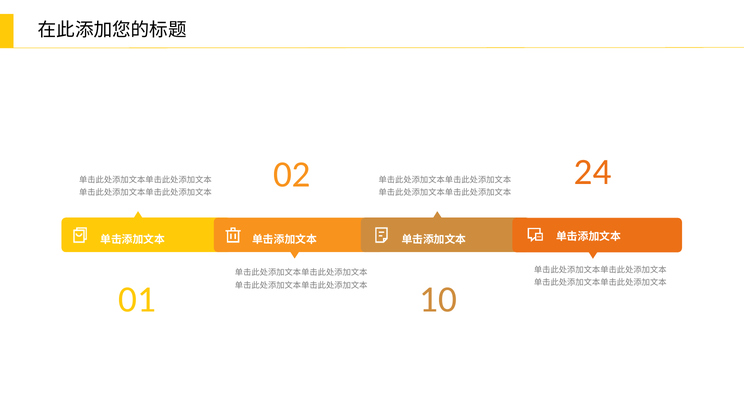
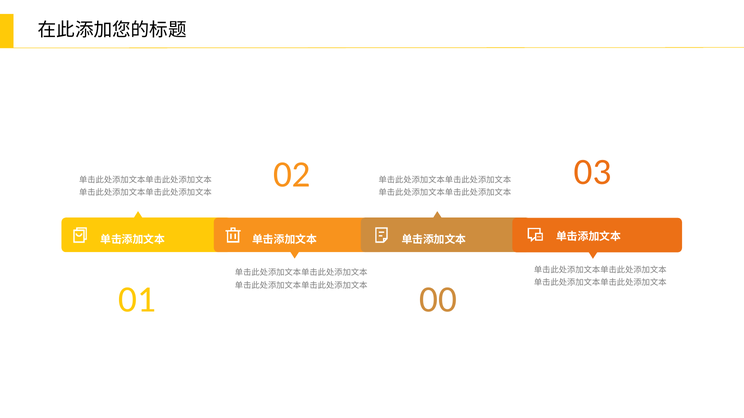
24: 24 -> 03
10: 10 -> 00
